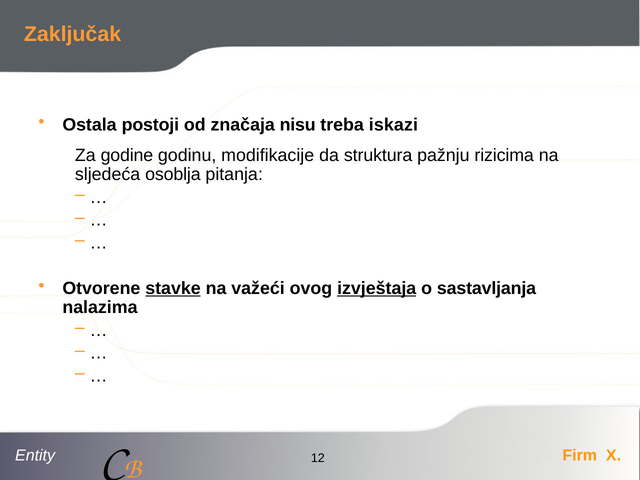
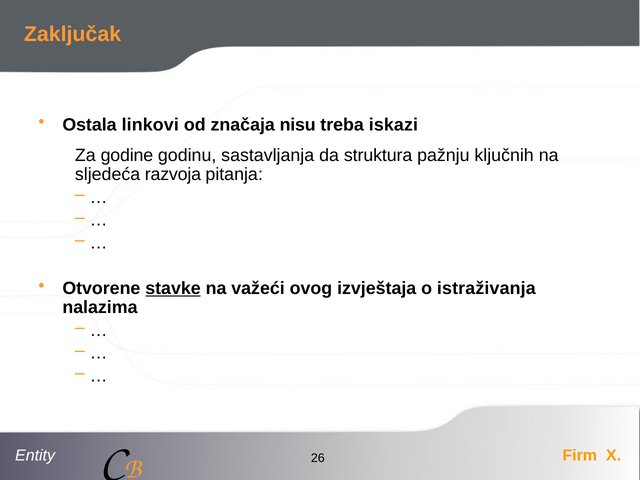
postoji: postoji -> linkovi
modifikacije: modifikacije -> sastavljanja
rizicima: rizicima -> ključnih
osoblja: osoblja -> razvoja
izvještaja underline: present -> none
sastavljanja: sastavljanja -> istraživanja
12: 12 -> 26
